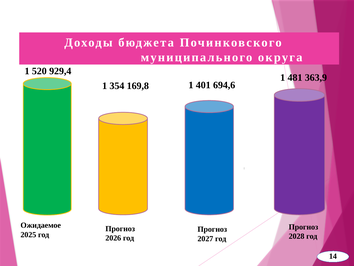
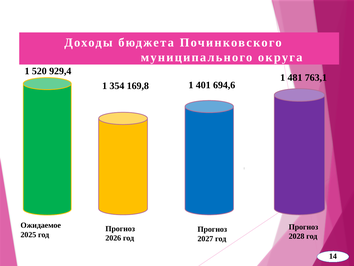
363,9: 363,9 -> 763,1
